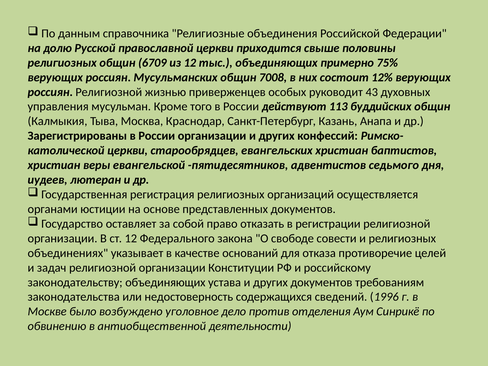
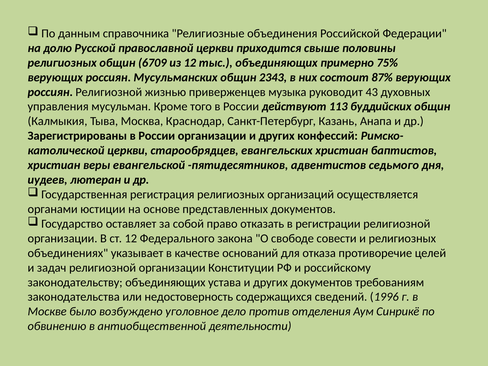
7008: 7008 -> 2343
12%: 12% -> 87%
особых: особых -> музыка
